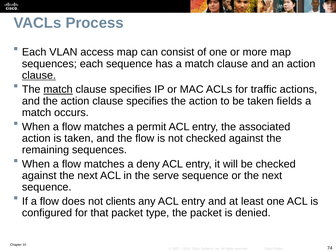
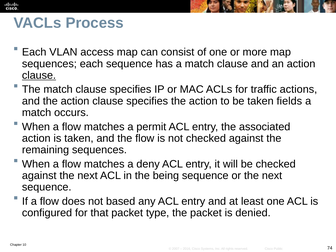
match at (58, 89) underline: present -> none
serve: serve -> being
clients: clients -> based
